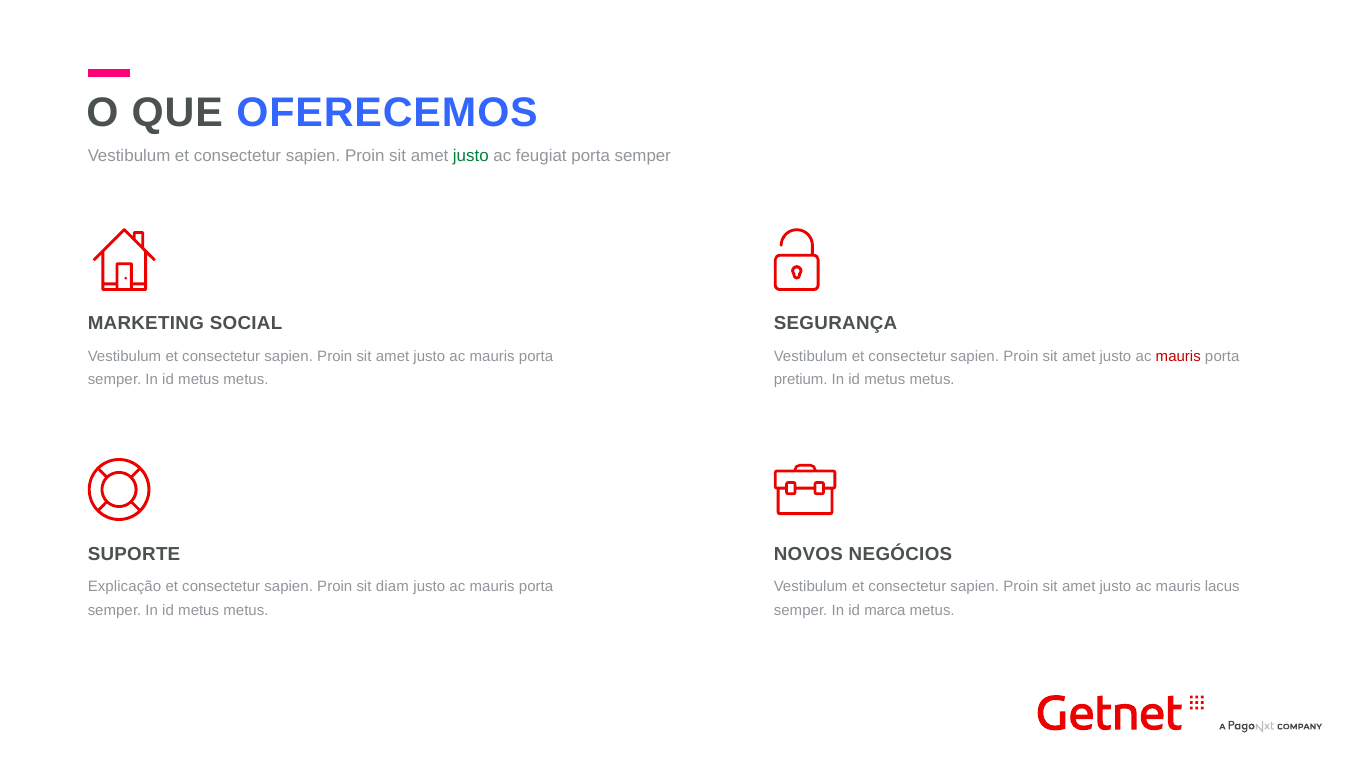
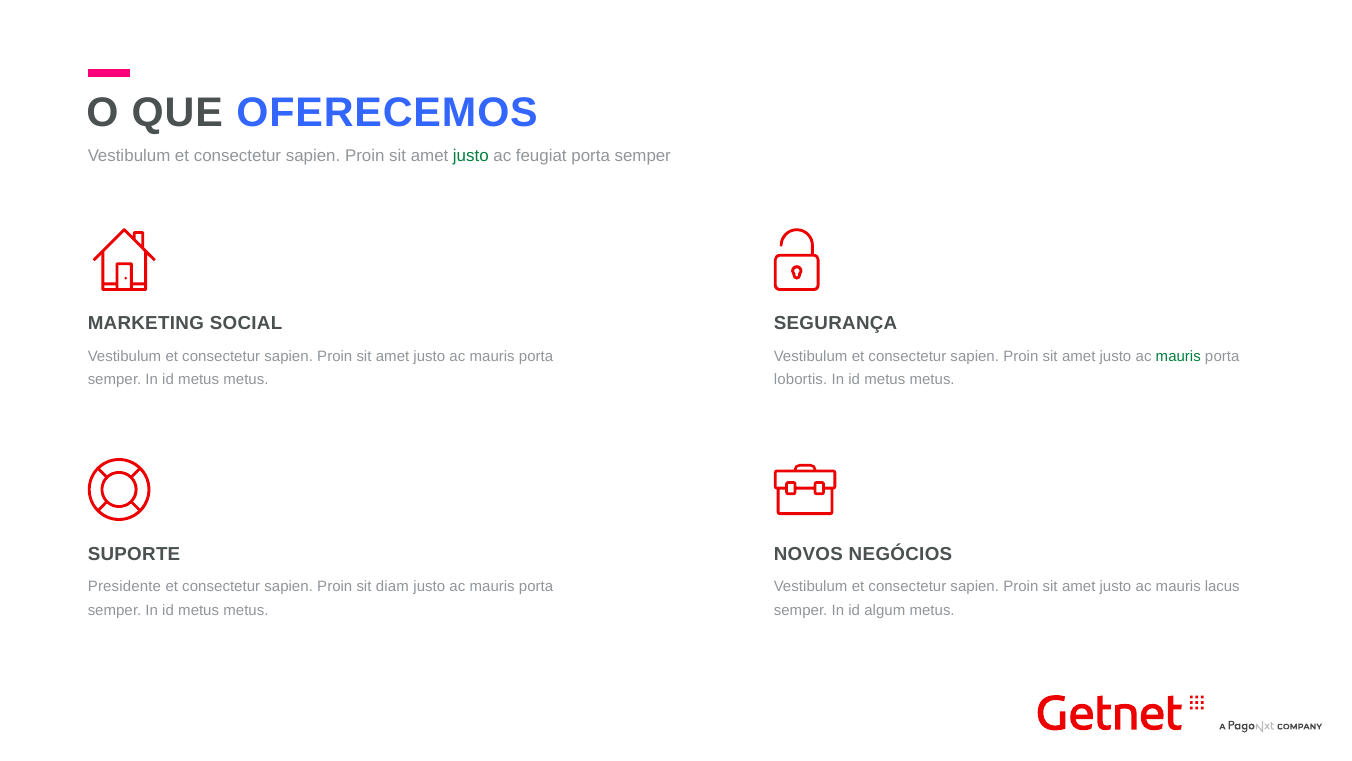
mauris at (1178, 356) colour: red -> green
pretium: pretium -> lobortis
Explicação: Explicação -> Presidente
marca: marca -> algum
